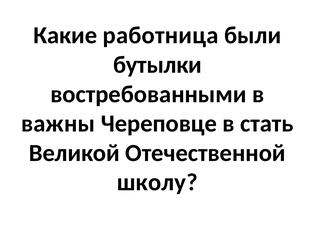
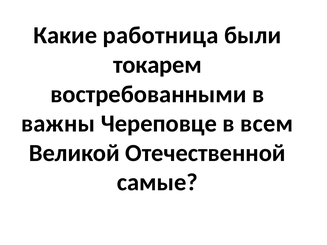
бутылки: бутылки -> токарем
стать: стать -> всем
школу: школу -> самые
